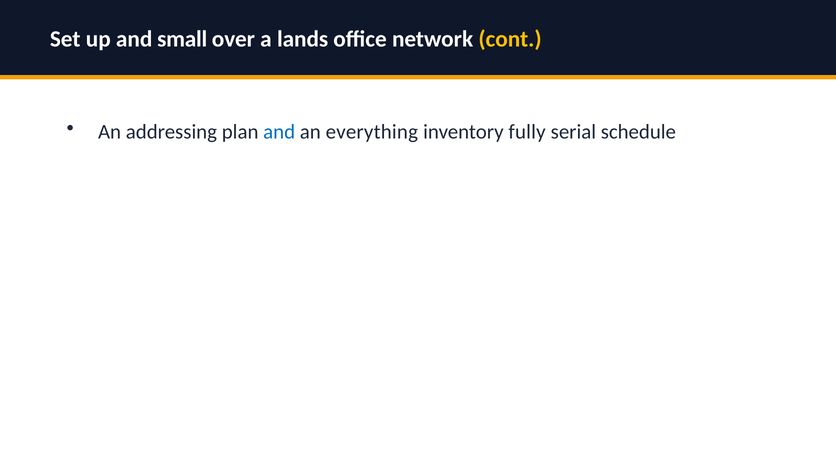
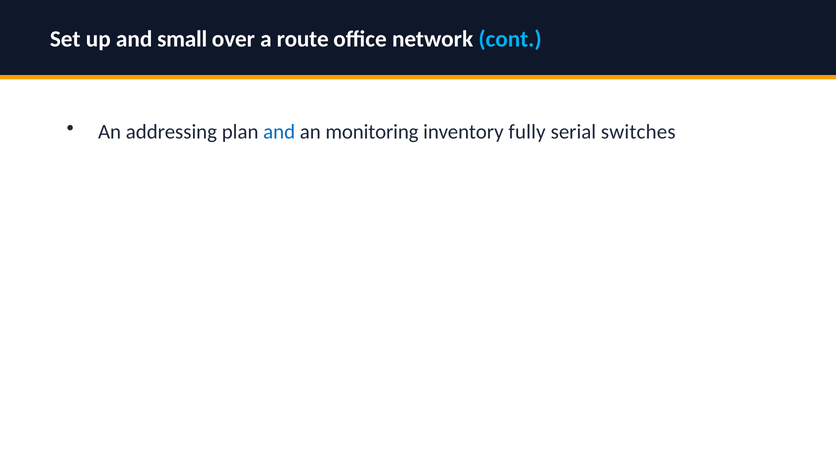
lands: lands -> route
cont colour: yellow -> light blue
everything: everything -> monitoring
schedule: schedule -> switches
